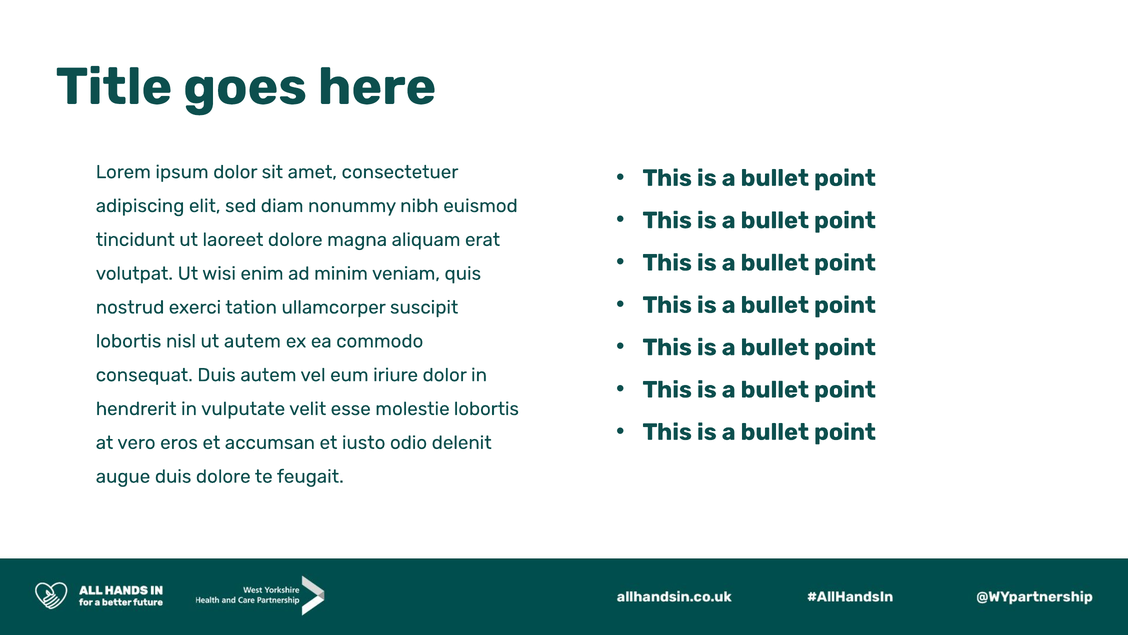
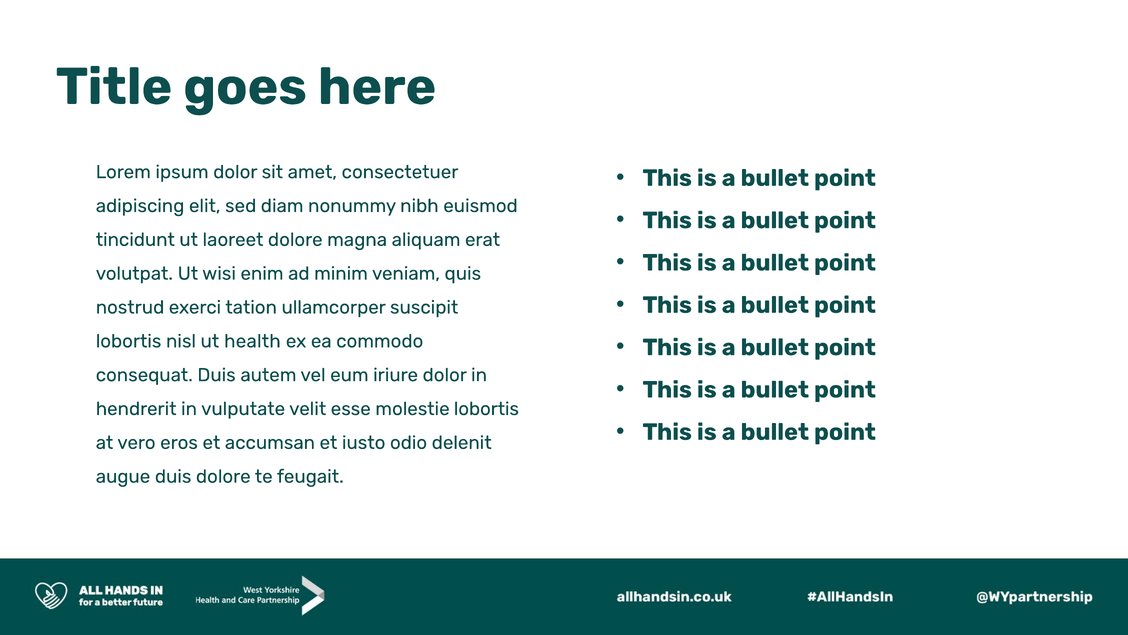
ut autem: autem -> health
